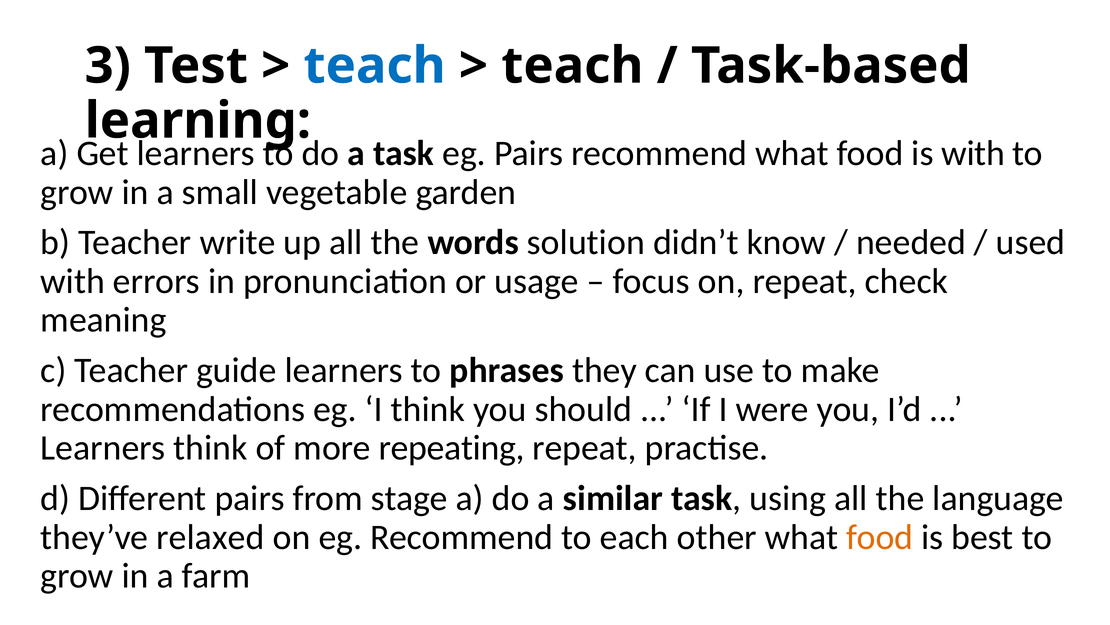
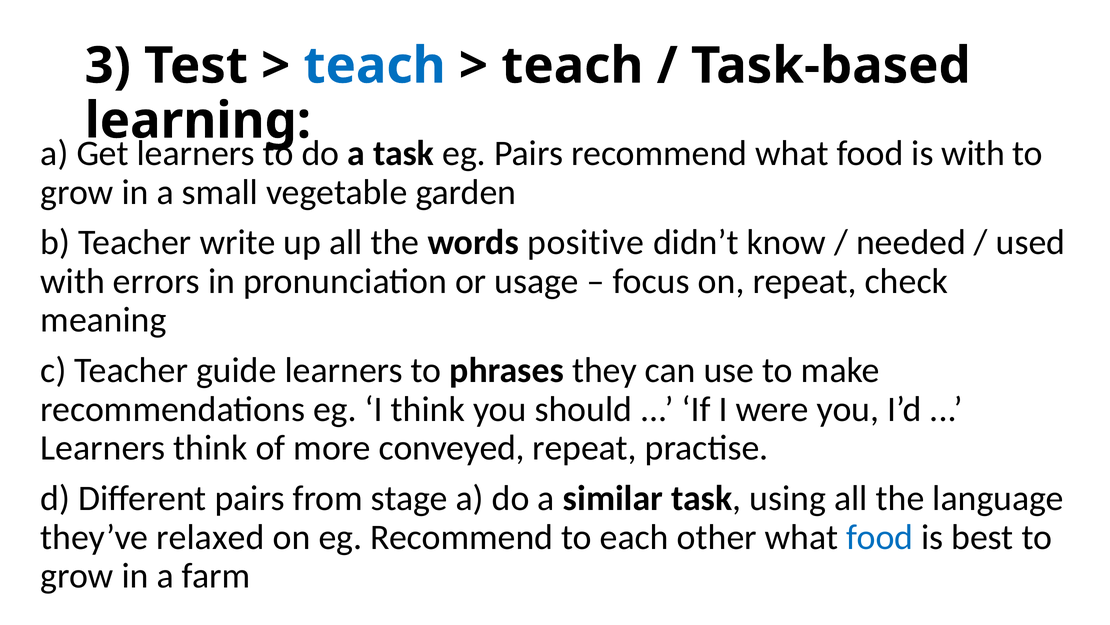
solution: solution -> positive
repeating: repeating -> conveyed
food at (880, 537) colour: orange -> blue
